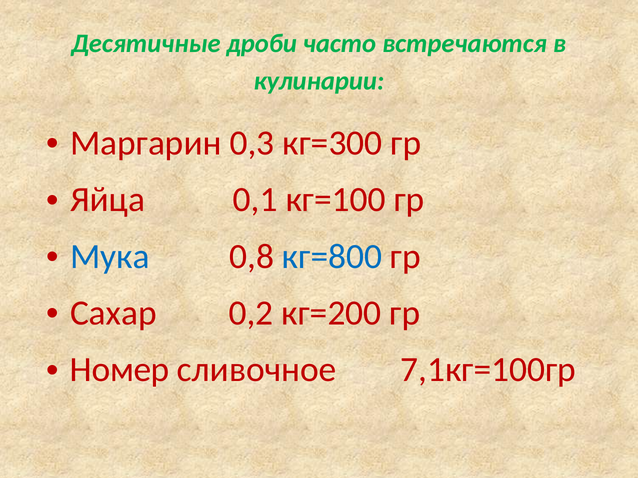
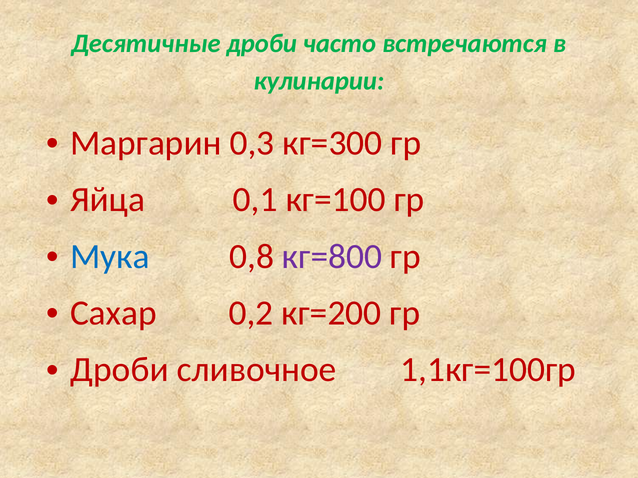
кг=800 colour: blue -> purple
Номер at (120, 370): Номер -> Дроби
7,1кг=100гр: 7,1кг=100гр -> 1,1кг=100гр
